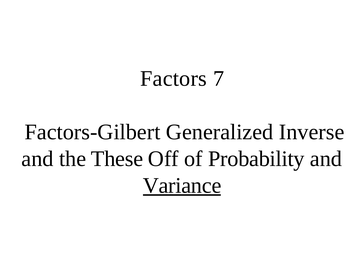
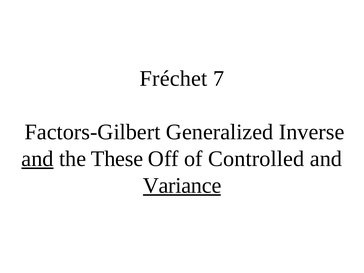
Factors: Factors -> Fréchet
and at (37, 159) underline: none -> present
Probability: Probability -> Controlled
